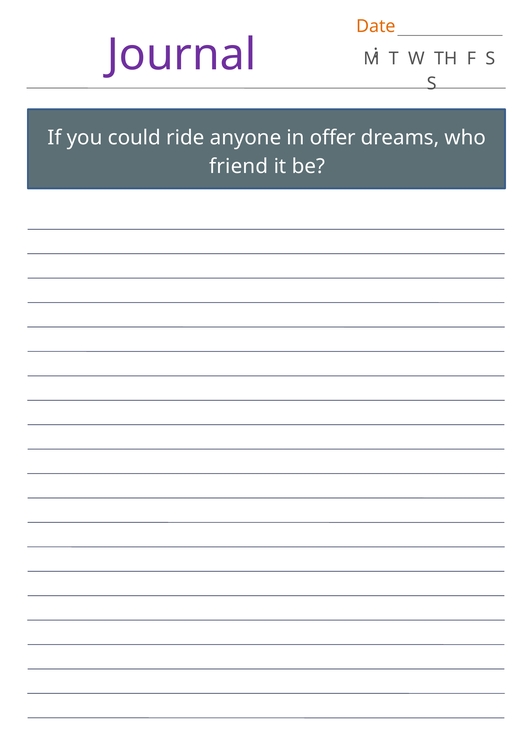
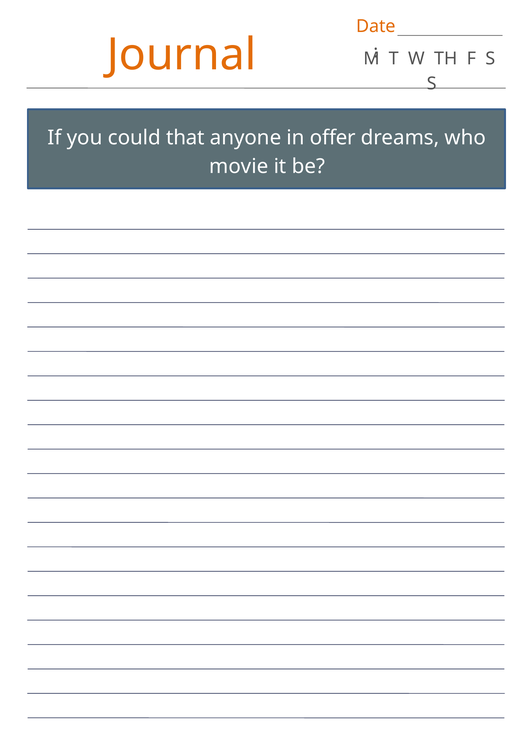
Journal colour: purple -> orange
ride: ride -> that
friend: friend -> movie
